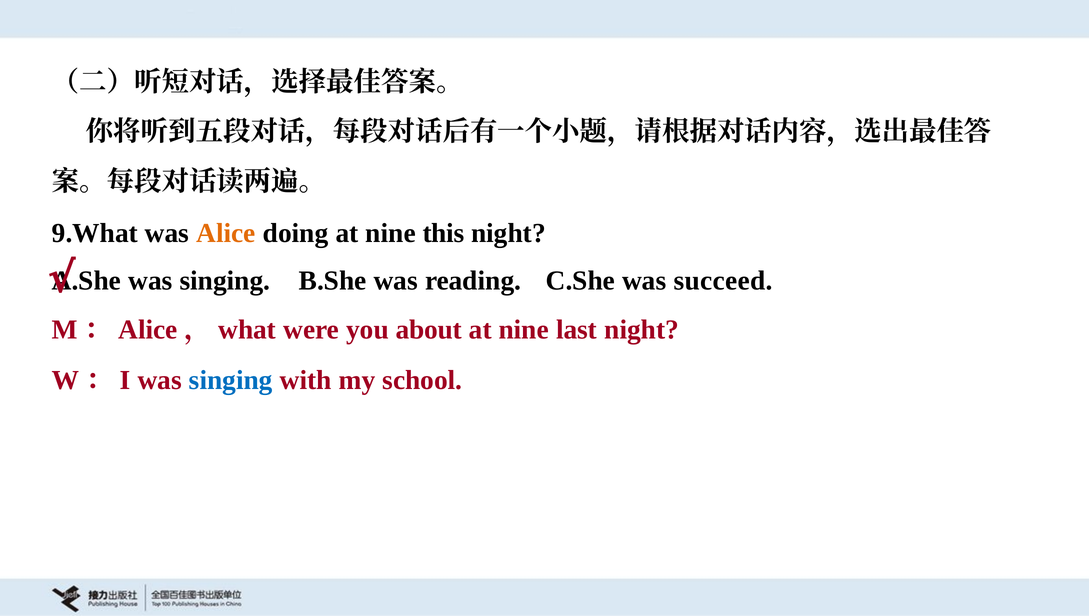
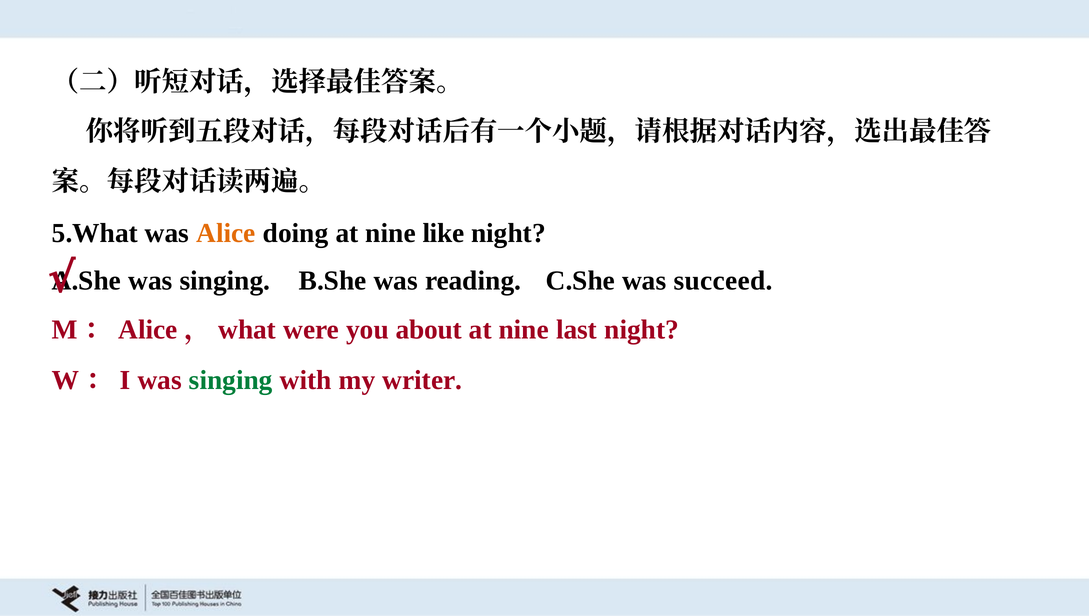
9.What: 9.What -> 5.What
this: this -> like
singing at (231, 380) colour: blue -> green
school: school -> writer
